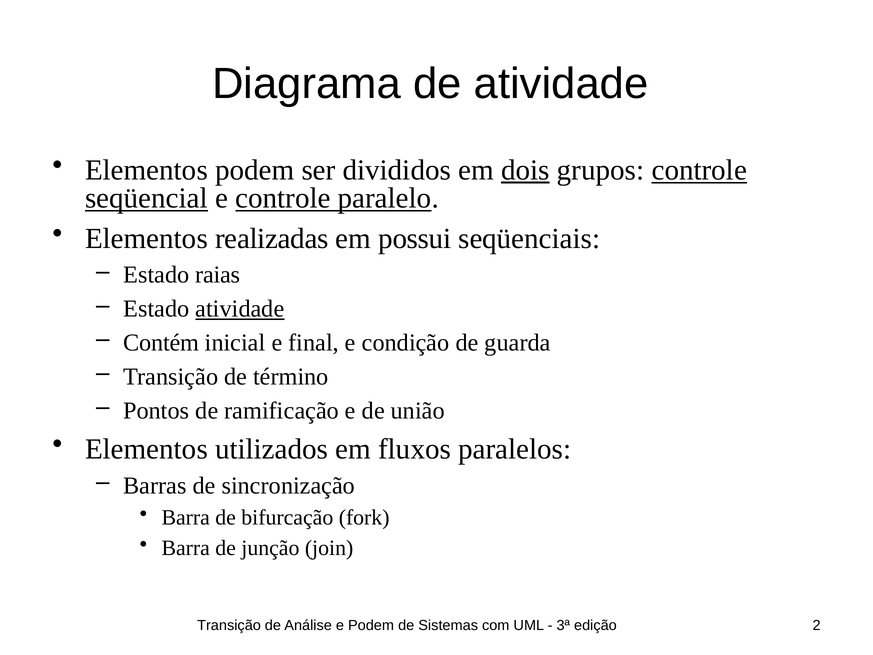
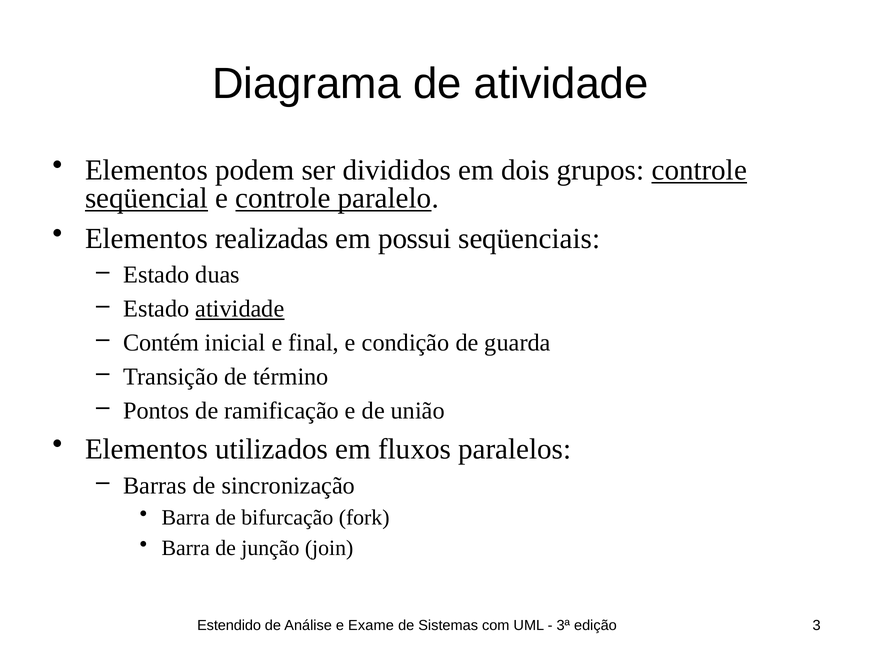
dois underline: present -> none
raias: raias -> duas
Transição at (229, 625): Transição -> Estendido
e Podem: Podem -> Exame
2: 2 -> 3
